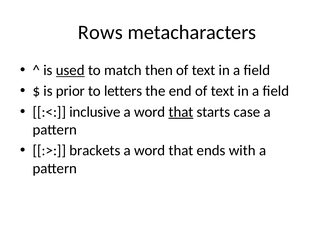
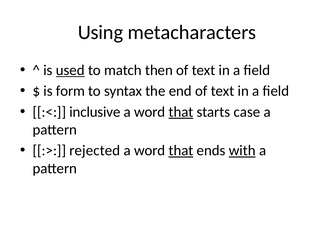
Rows: Rows -> Using
prior: prior -> form
letters: letters -> syntax
brackets: brackets -> rejected
that at (181, 150) underline: none -> present
with underline: none -> present
